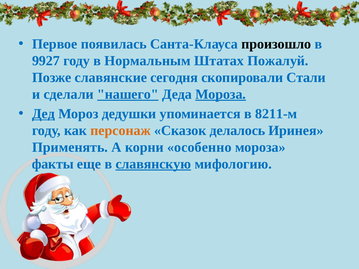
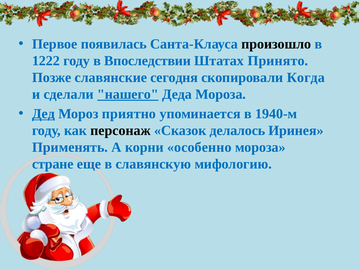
9927: 9927 -> 1222
Нормальным: Нормальным -> Впоследствии
Пожалуй: Пожалуй -> Принято
Стали: Стали -> Когда
Мороза at (221, 94) underline: present -> none
дедушки: дедушки -> приятно
8211-м: 8211-м -> 1940-м
персонаж colour: orange -> black
факты: факты -> стране
славянскую underline: present -> none
